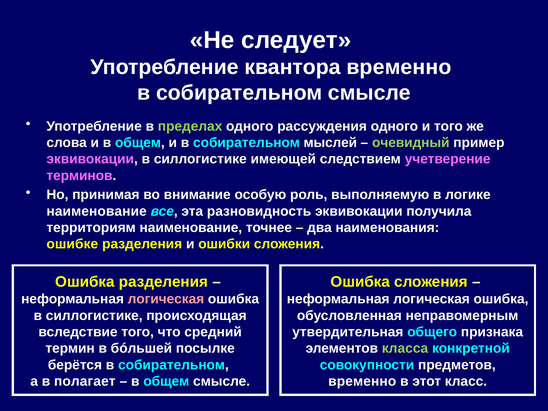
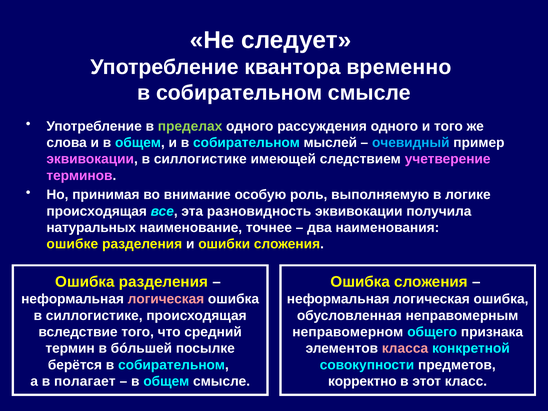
очевидный colour: light green -> light blue
наименование at (97, 211): наименование -> происходящая
территориям: территориям -> натуральных
утвердительная: утвердительная -> неправомерном
класса colour: light green -> pink
временно at (362, 381): временно -> корректно
